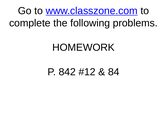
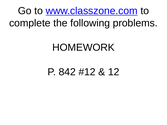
84: 84 -> 12
